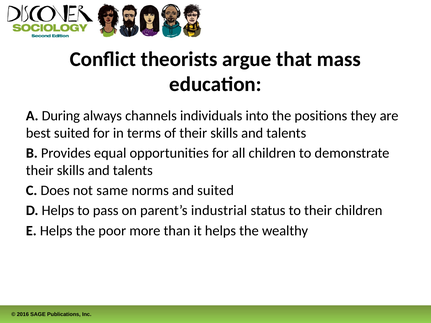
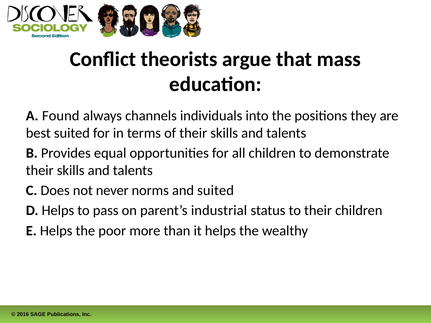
During: During -> Found
same: same -> never
